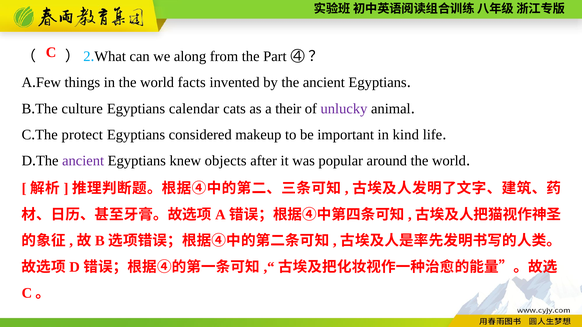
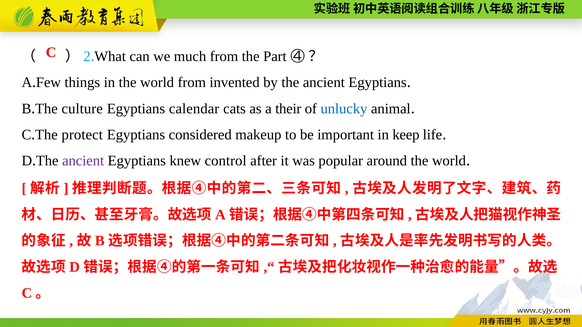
along: along -> much
world facts: facts -> from
unlucky colour: purple -> blue
kind: kind -> keep
objects: objects -> control
